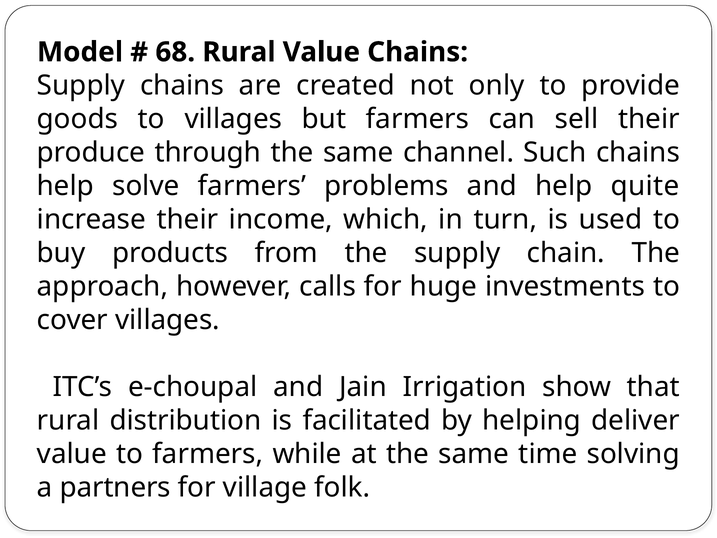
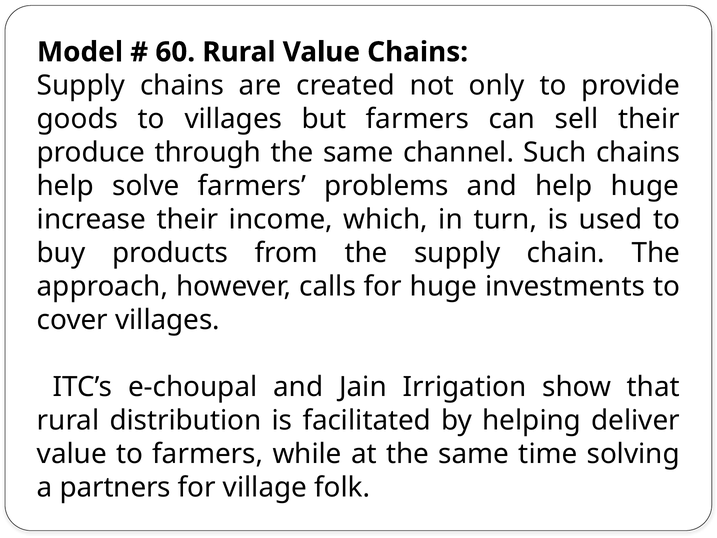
68: 68 -> 60
help quite: quite -> huge
